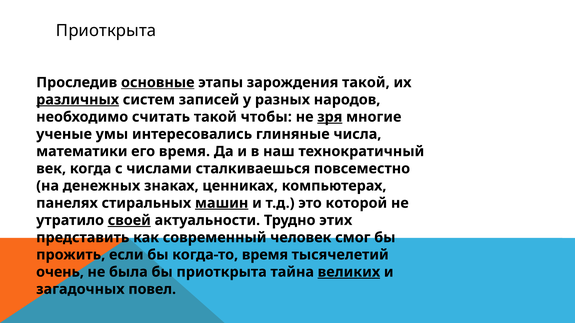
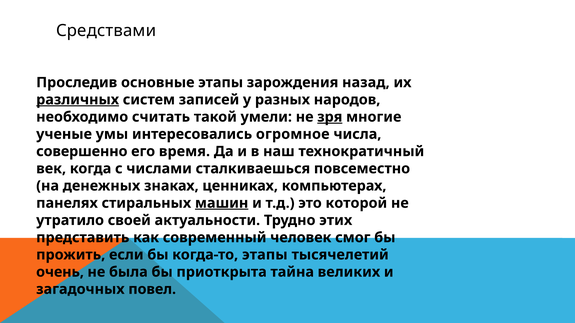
Приоткрыта at (106, 31): Приоткрыта -> Средствами
основные underline: present -> none
зарождения такой: такой -> назад
чтобы: чтобы -> умели
глиняные: глиняные -> огромное
математики: математики -> совершенно
своей underline: present -> none
когда-то время: время -> этапы
великих underline: present -> none
